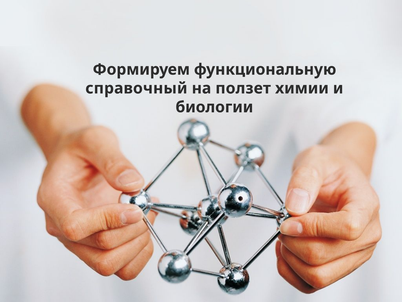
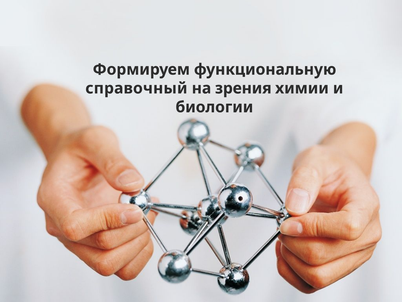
ползет: ползет -> зрения
